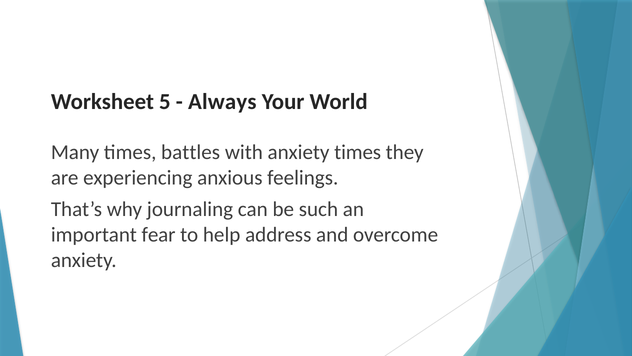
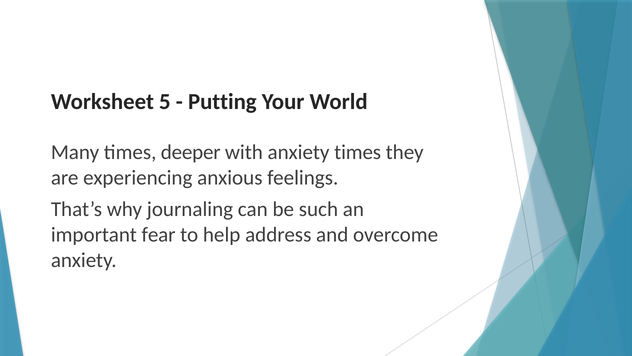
Always: Always -> Putting
battles: battles -> deeper
